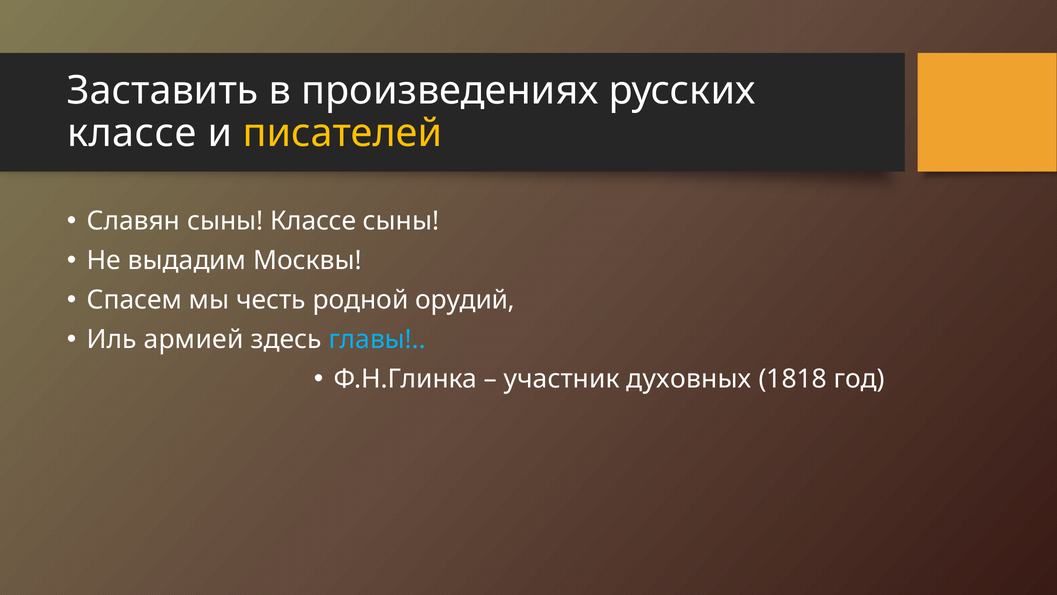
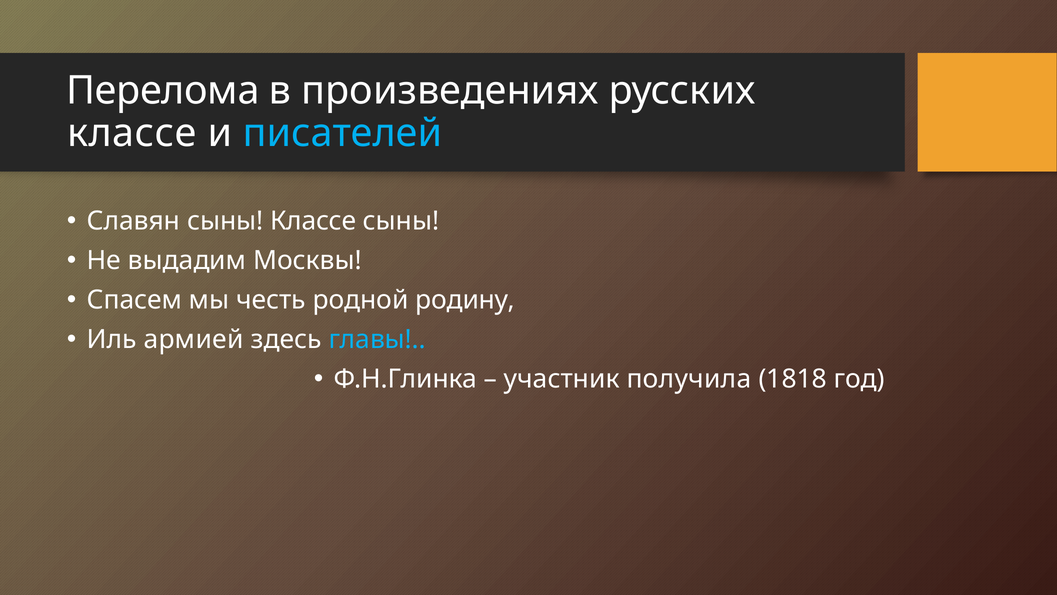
Заставить: Заставить -> Перелома
писателей colour: yellow -> light blue
орудий: орудий -> родину
духовных: духовных -> получила
